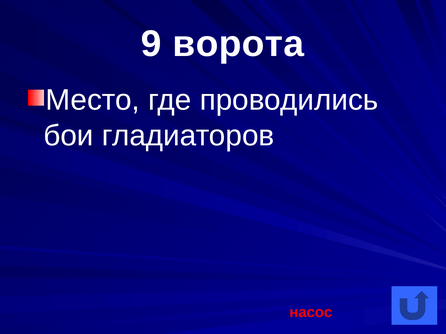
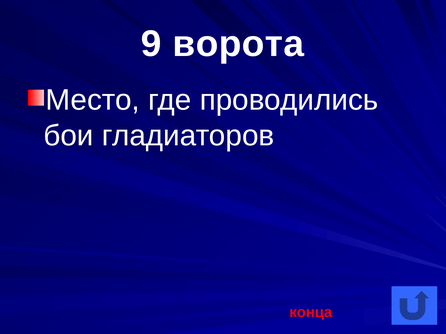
насос: насос -> конца
